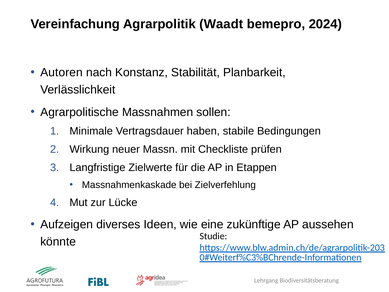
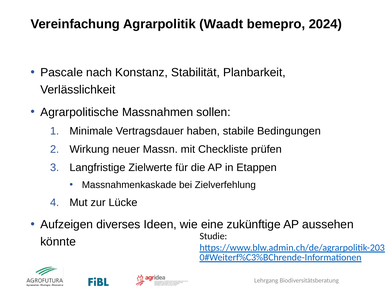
Autoren: Autoren -> Pascale
